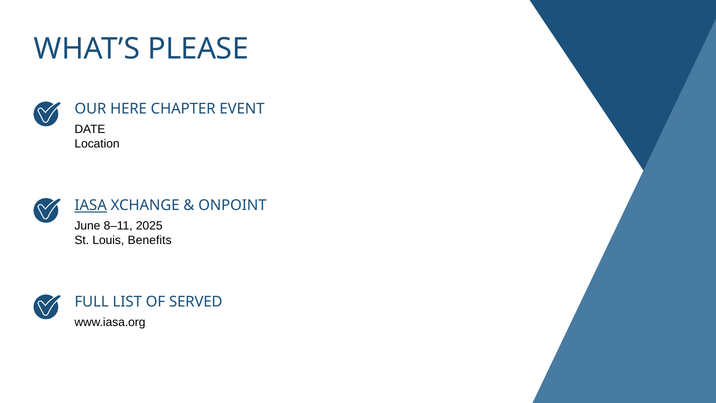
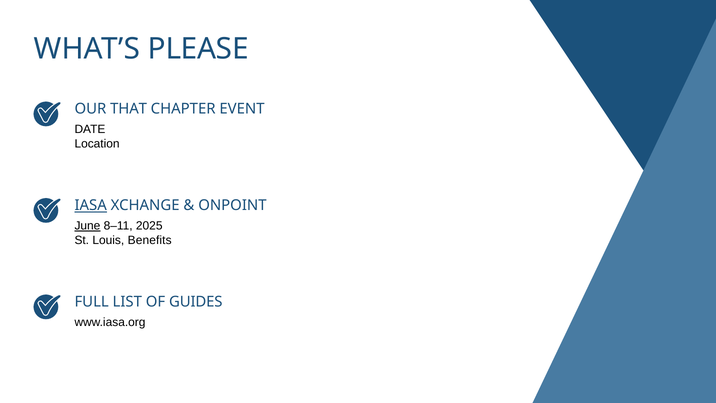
HERE: HERE -> THAT
June underline: none -> present
SERVED: SERVED -> GUIDES
